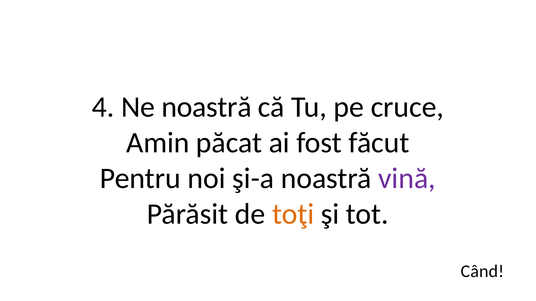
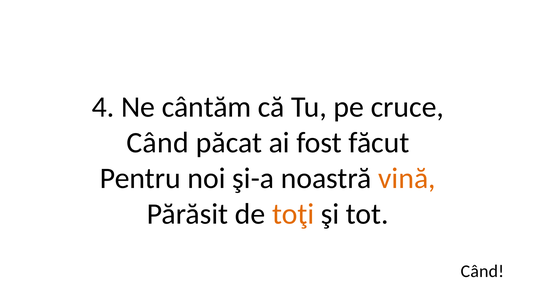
Ne noastră: noastră -> cântăm
Amin at (158, 143): Amin -> Când
vină colour: purple -> orange
